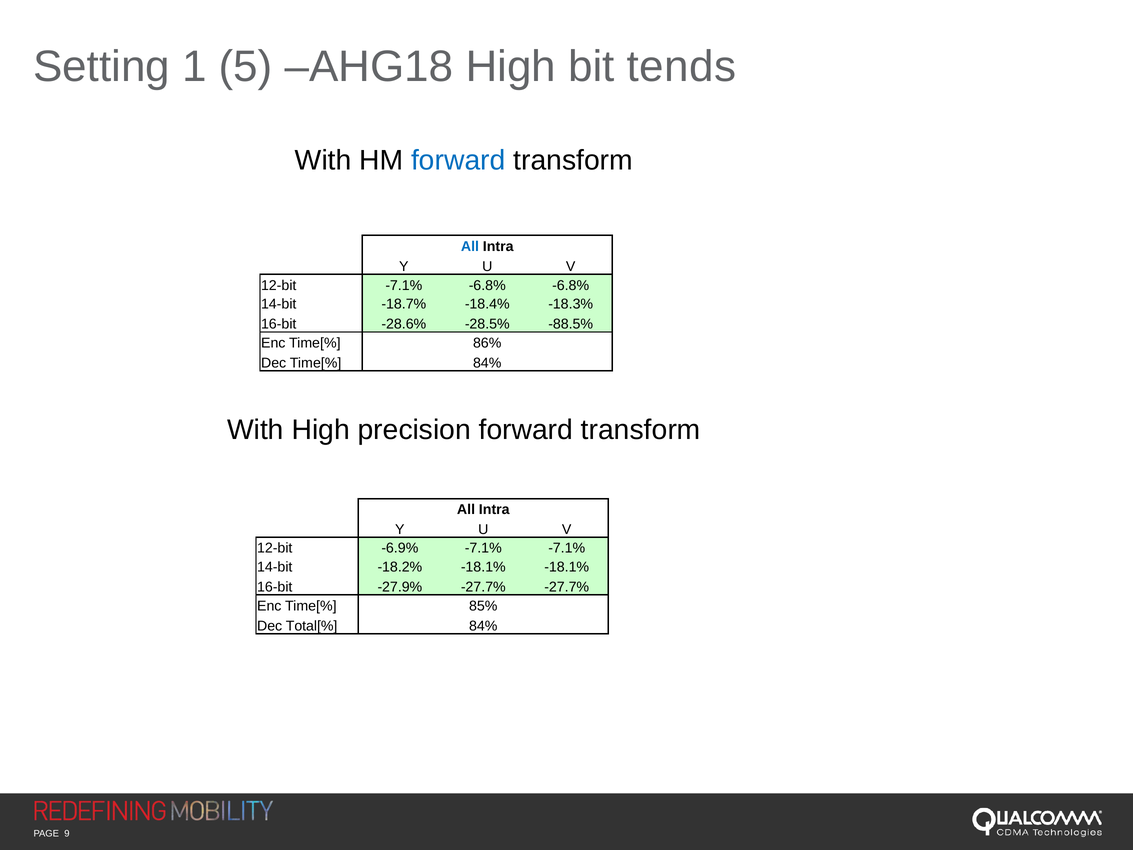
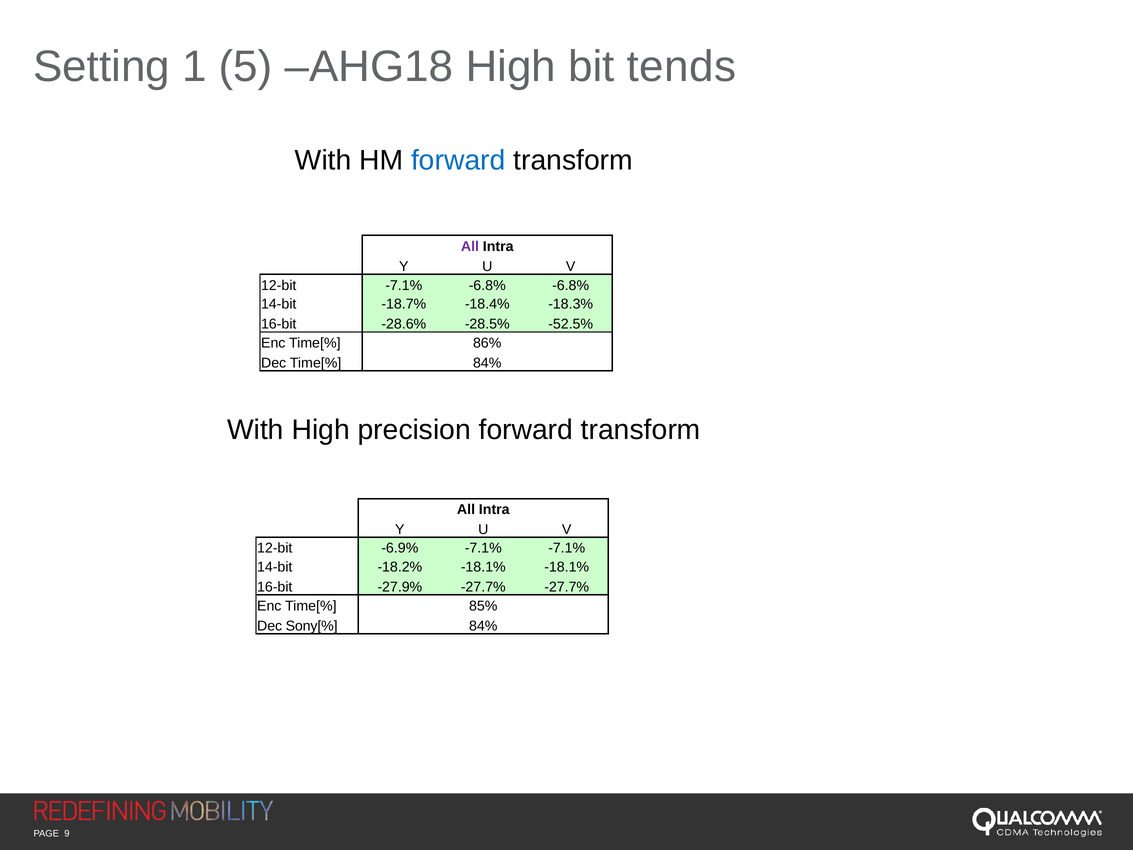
All at (470, 246) colour: blue -> purple
-88.5%: -88.5% -> -52.5%
Total[%: Total[% -> Sony[%
